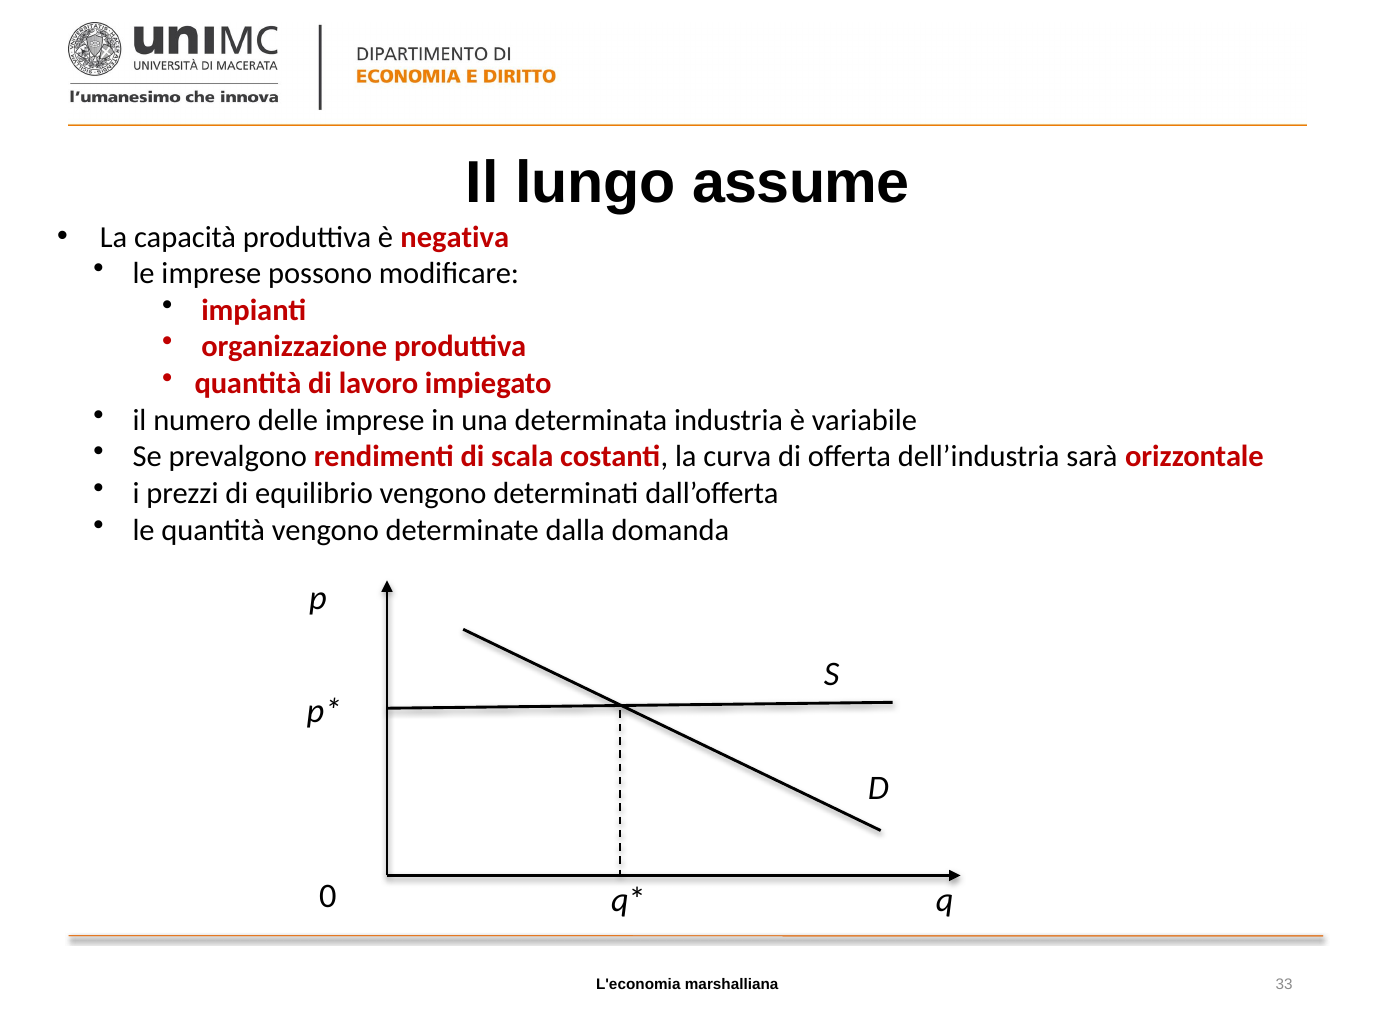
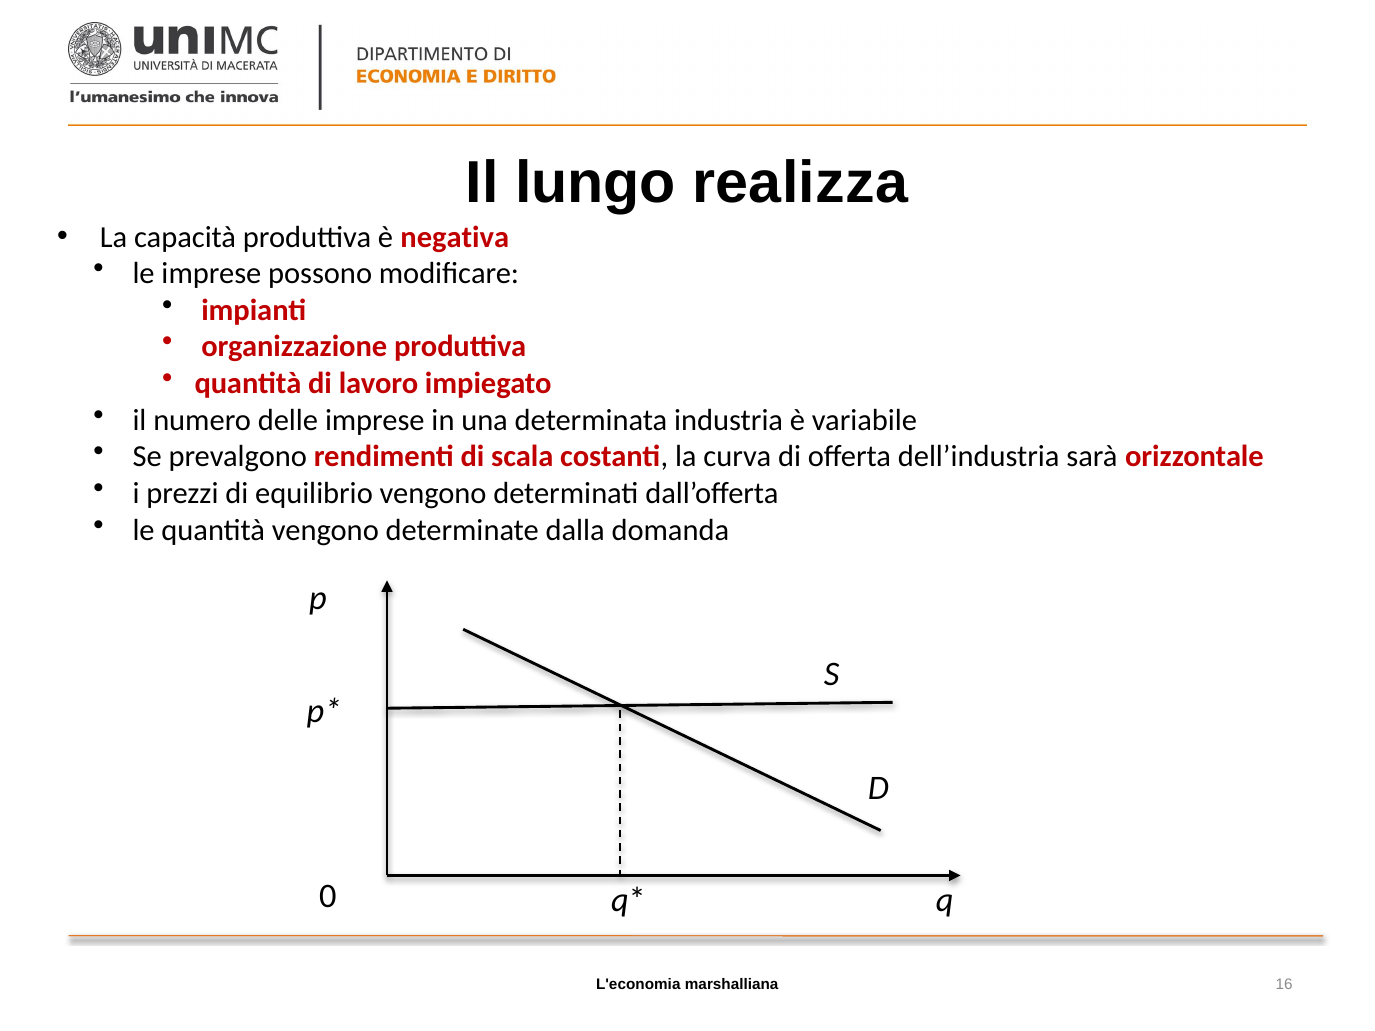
assume: assume -> realizza
33: 33 -> 16
